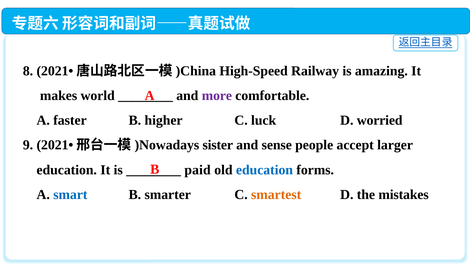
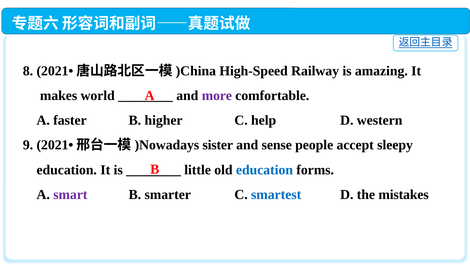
luck: luck -> help
worried: worried -> western
larger: larger -> sleepy
paid: paid -> little
smart colour: blue -> purple
smartest colour: orange -> blue
